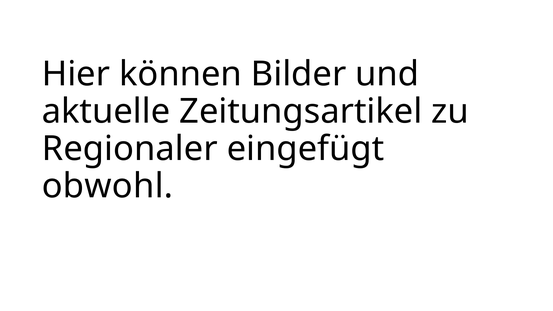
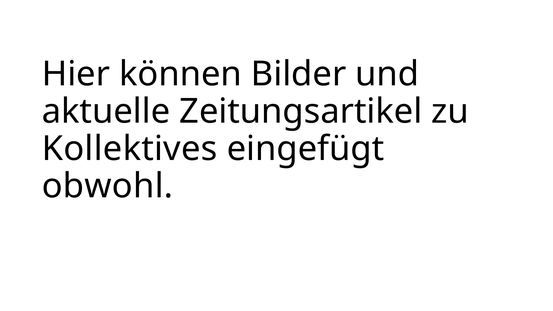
Regionaler: Regionaler -> Kollektives
